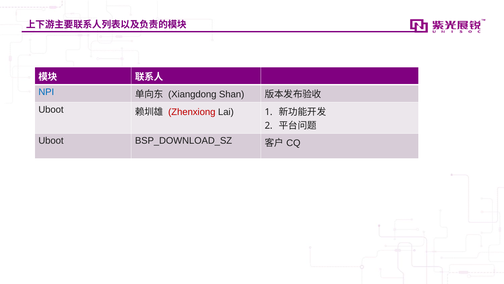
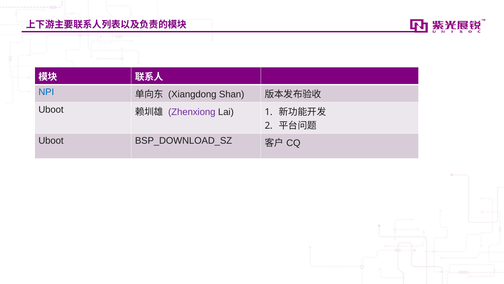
Zhenxiong colour: red -> purple
